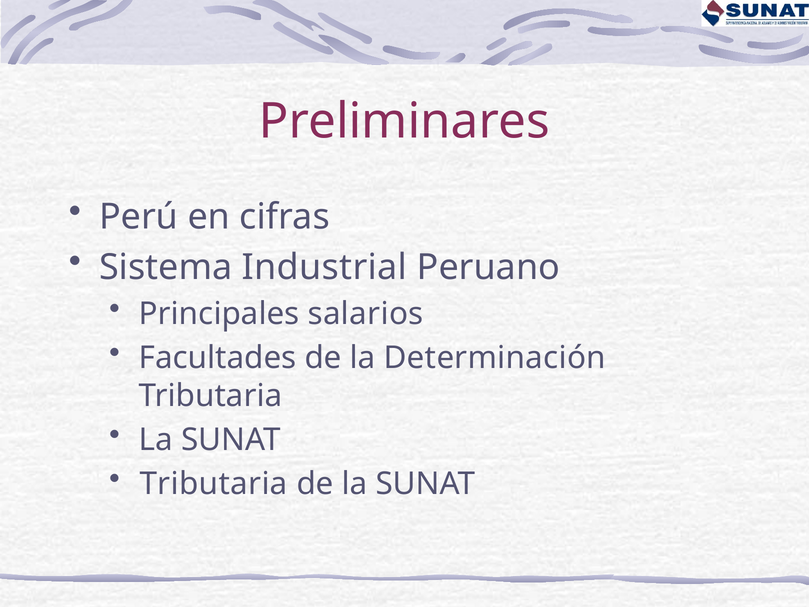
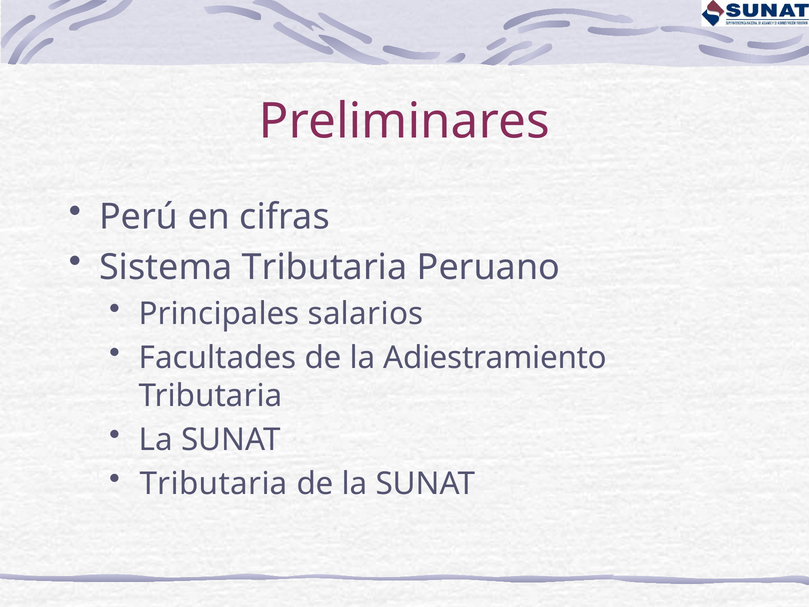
Sistema Industrial: Industrial -> Tributaria
Determinación: Determinación -> Adiestramiento
